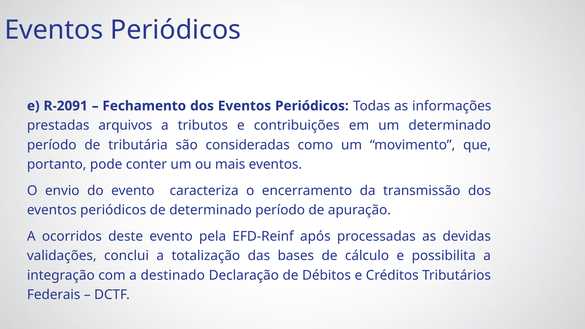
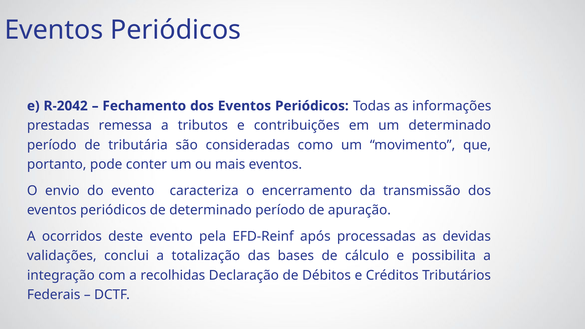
R-2091: R-2091 -> R-2042
arquivos: arquivos -> remessa
destinado: destinado -> recolhidas
